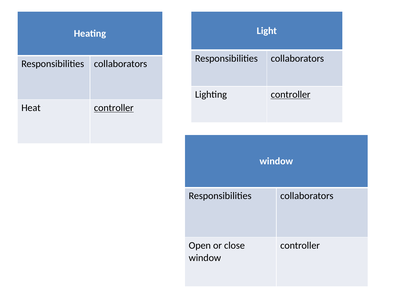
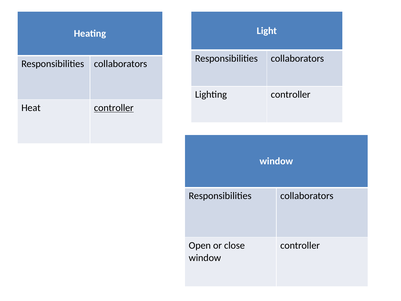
controller at (291, 94) underline: present -> none
